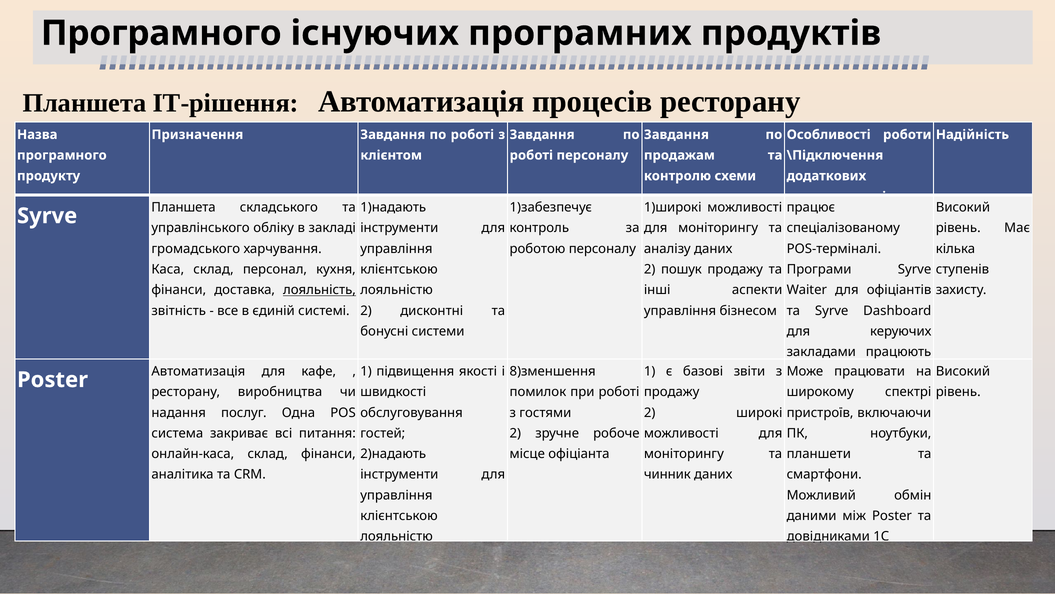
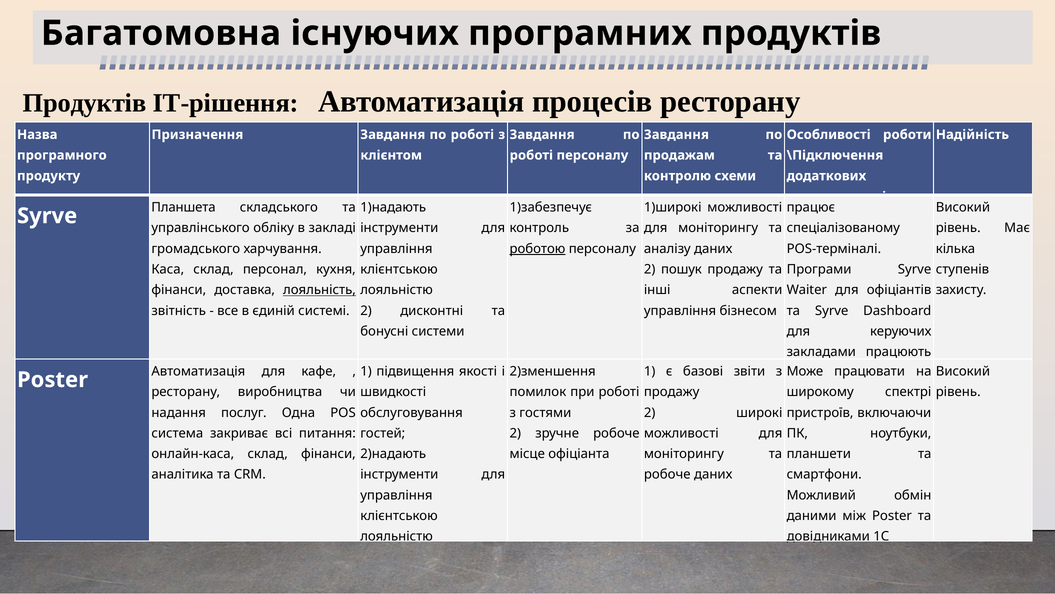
Програмного at (161, 33): Програмного -> Багатомовна
Планшета at (84, 103): Планшета -> Продуктів
роботою underline: none -> present
8)зменшення: 8)зменшення -> 2)зменшення
чинник at (667, 474): чинник -> робоче
